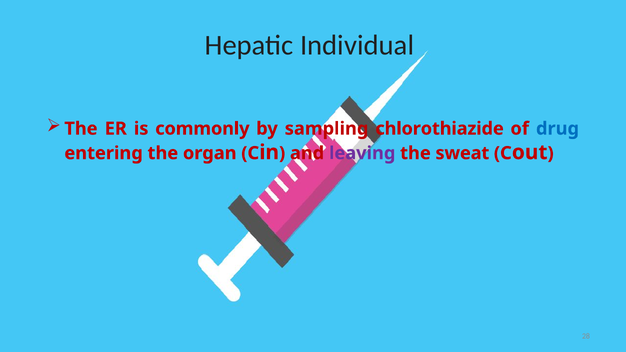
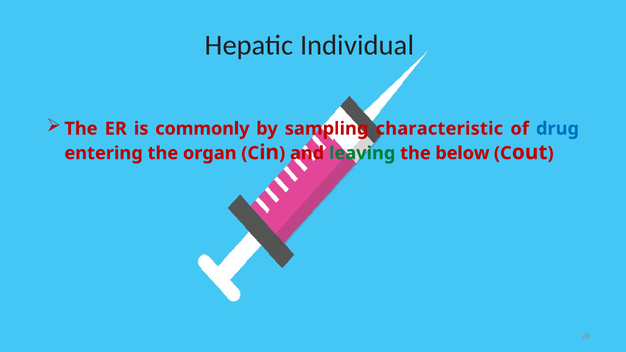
chlorothiazide: chlorothiazide -> characteristic
leaving colour: purple -> green
sweat: sweat -> below
